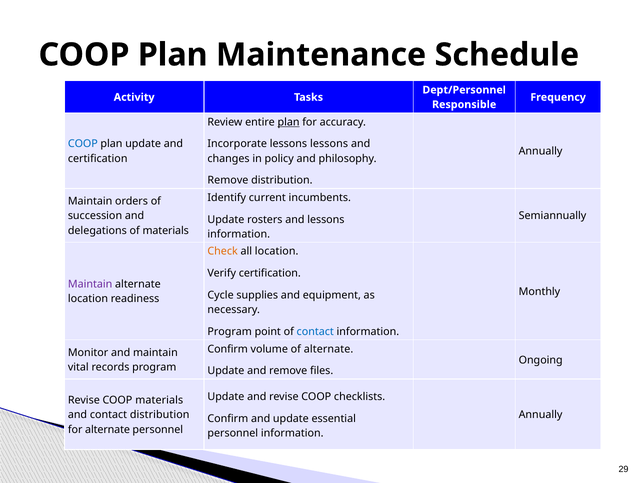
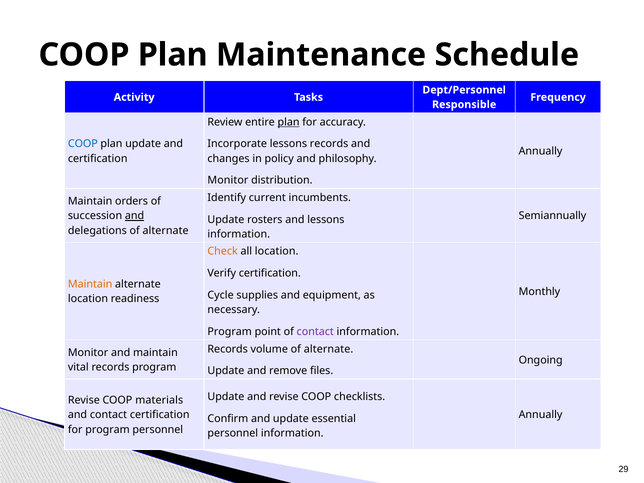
lessons lessons: lessons -> records
Remove at (228, 180): Remove -> Monitor
and at (135, 216) underline: none -> present
delegations of materials: materials -> alternate
Maintain at (90, 284) colour: purple -> orange
contact at (315, 332) colour: blue -> purple
Confirm at (228, 349): Confirm -> Records
contact distribution: distribution -> certification
for alternate: alternate -> program
